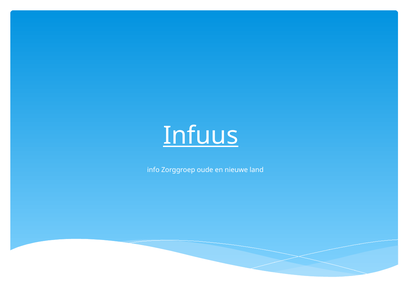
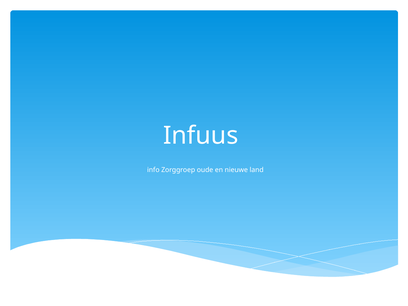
Infuus underline: present -> none
